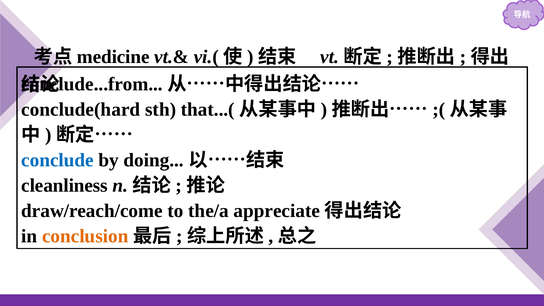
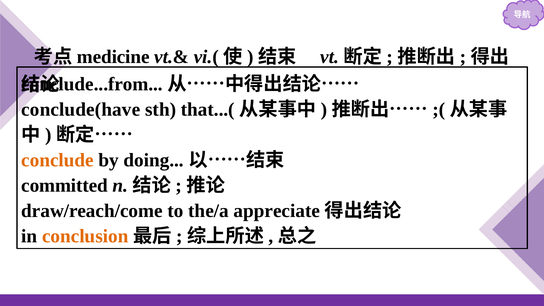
conclude(hard: conclude(hard -> conclude(have
conclude colour: blue -> orange
cleanliness: cleanliness -> committed
